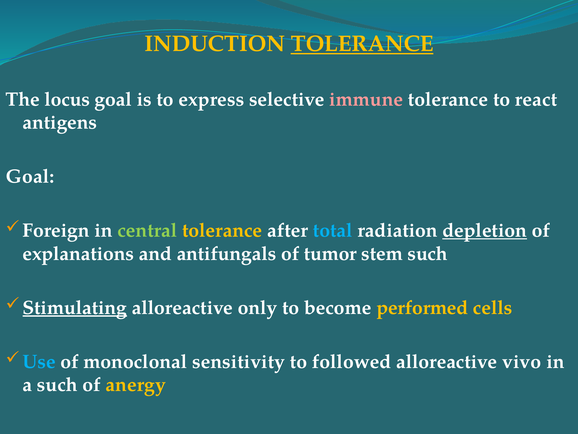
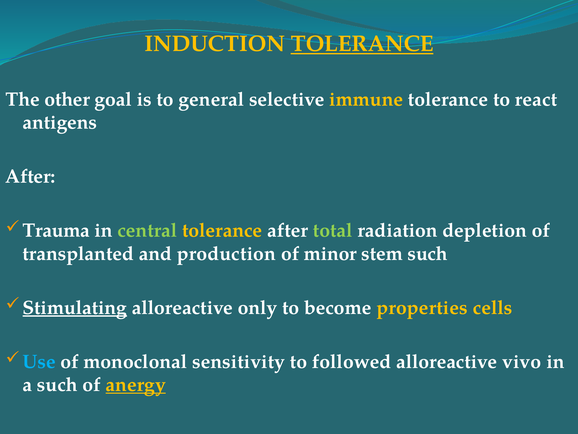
locus: locus -> other
express: express -> general
immune colour: pink -> yellow
Goal at (30, 176): Goal -> After
Foreign: Foreign -> Trauma
total colour: light blue -> light green
depletion underline: present -> none
explanations: explanations -> transplanted
antifungals: antifungals -> production
tumor: tumor -> minor
performed: performed -> properties
anergy underline: none -> present
